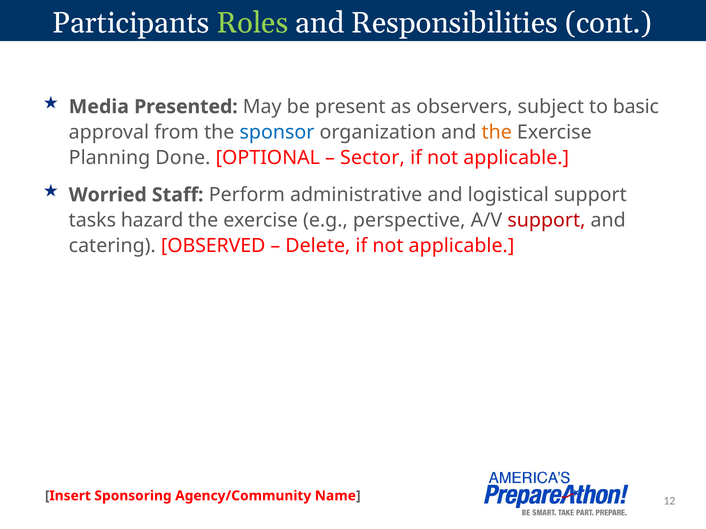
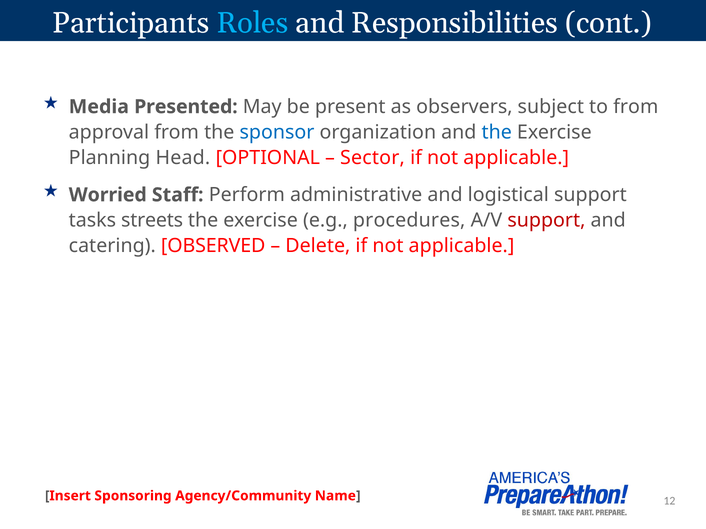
Roles colour: light green -> light blue
to basic: basic -> from
the at (497, 132) colour: orange -> blue
Done: Done -> Head
hazard: hazard -> streets
perspective: perspective -> procedures
